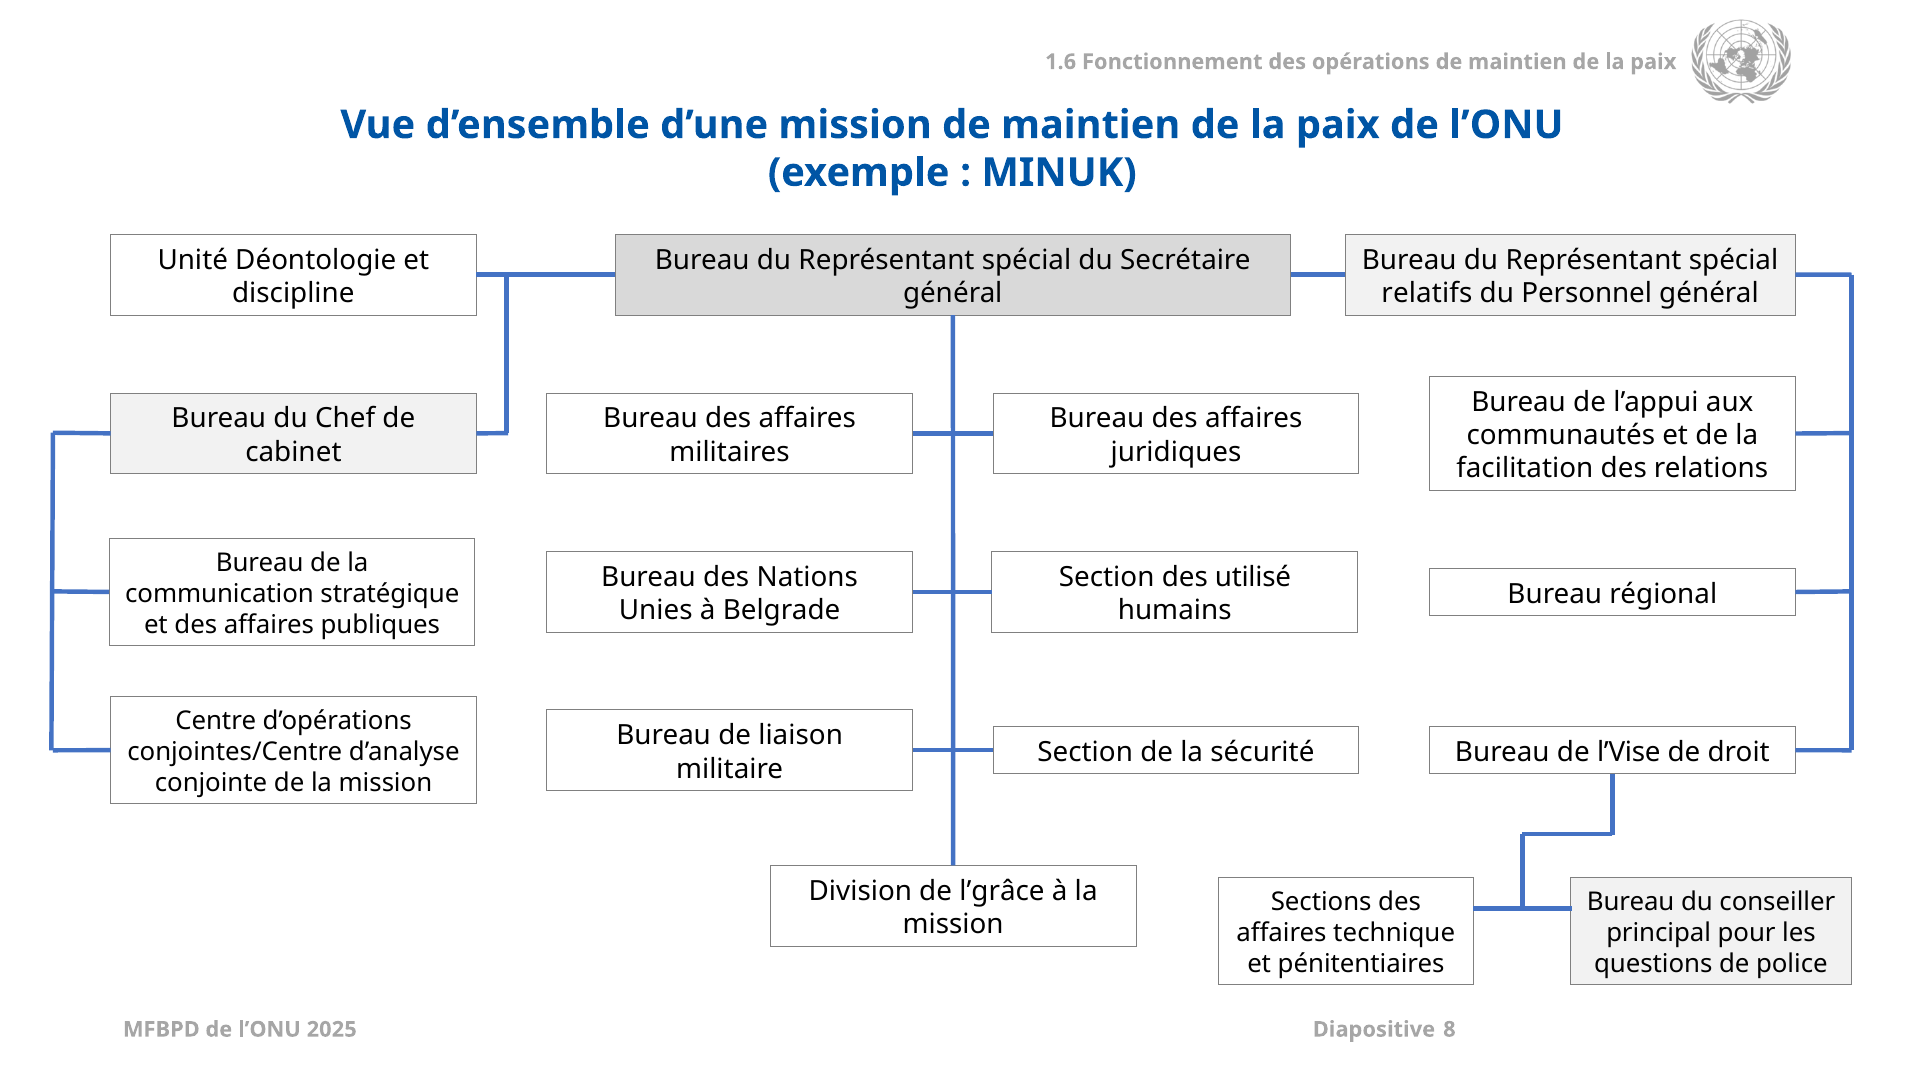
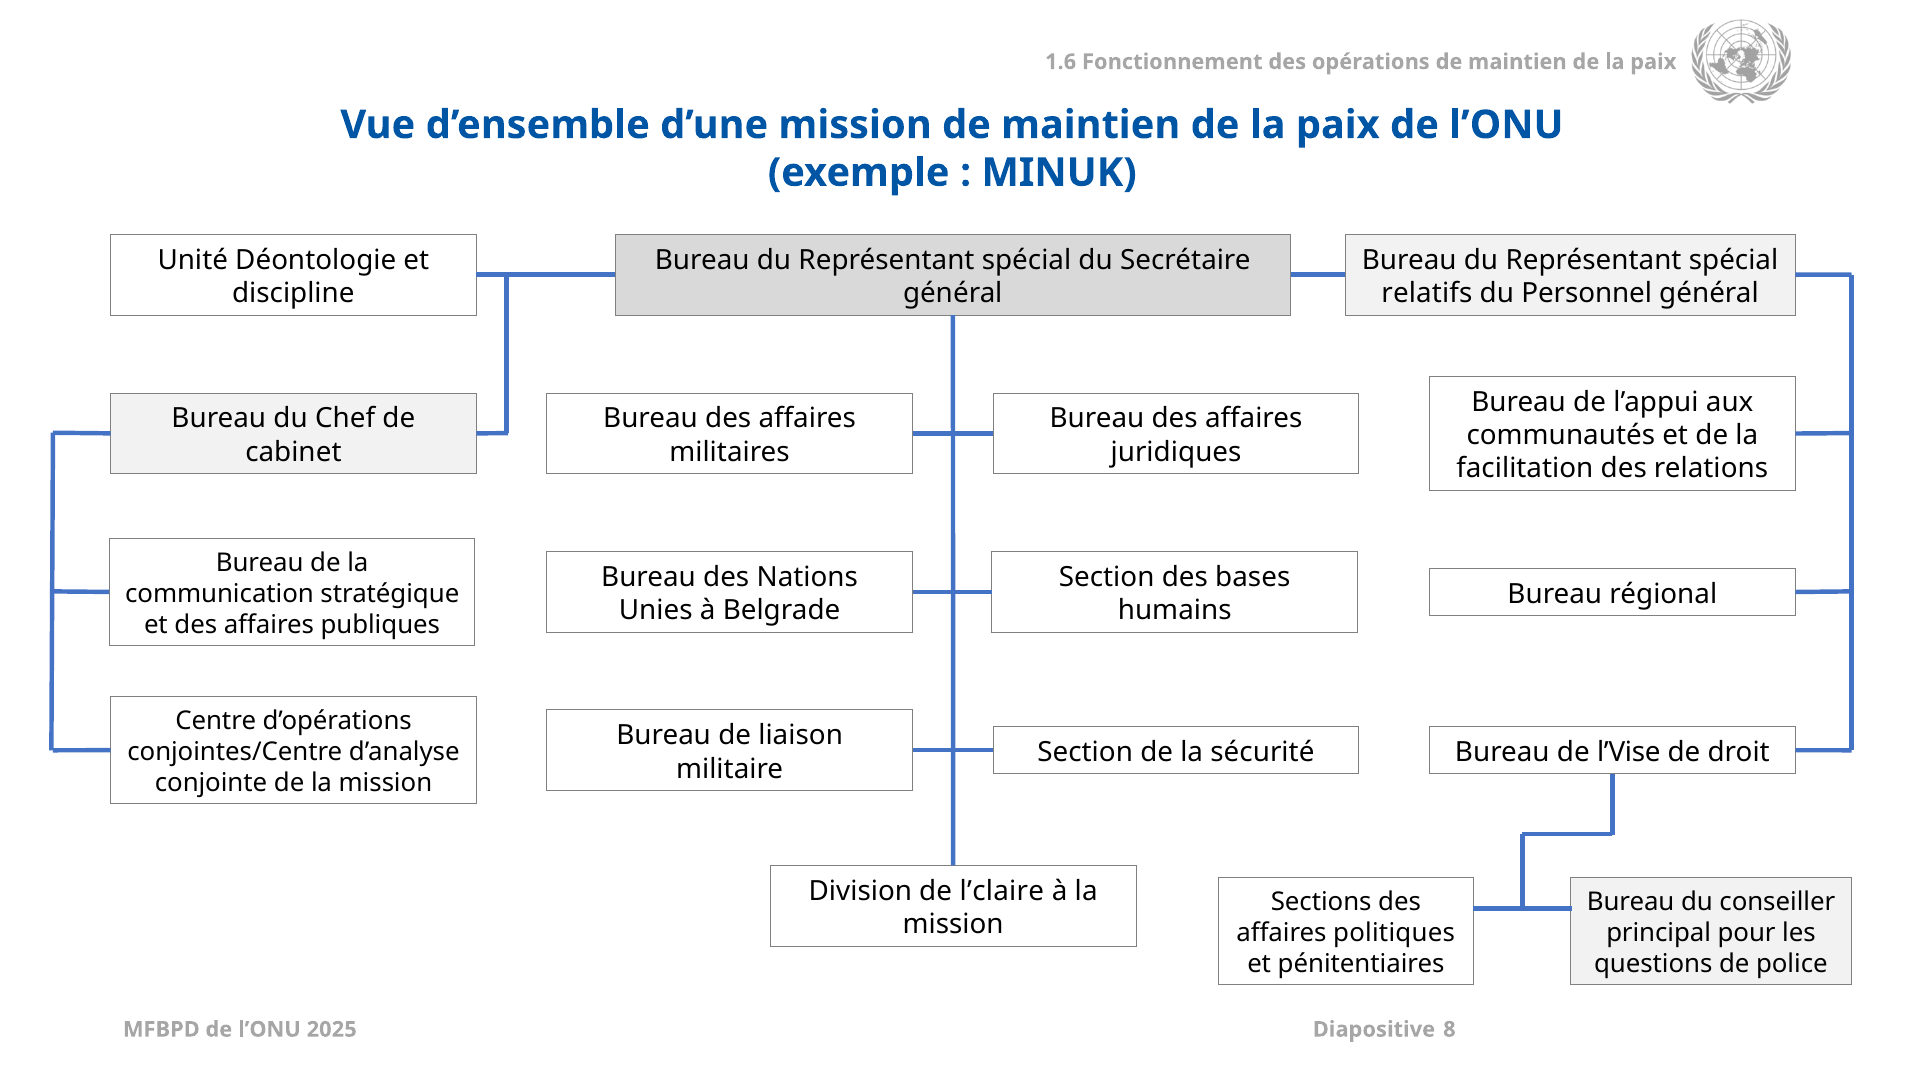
utilisé: utilisé -> bases
l’grâce: l’grâce -> l’claire
technique: technique -> politiques
